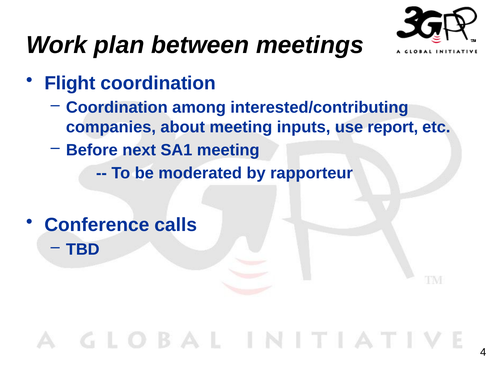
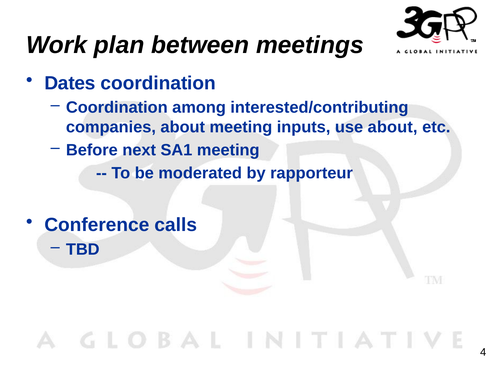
Flight: Flight -> Dates
use report: report -> about
